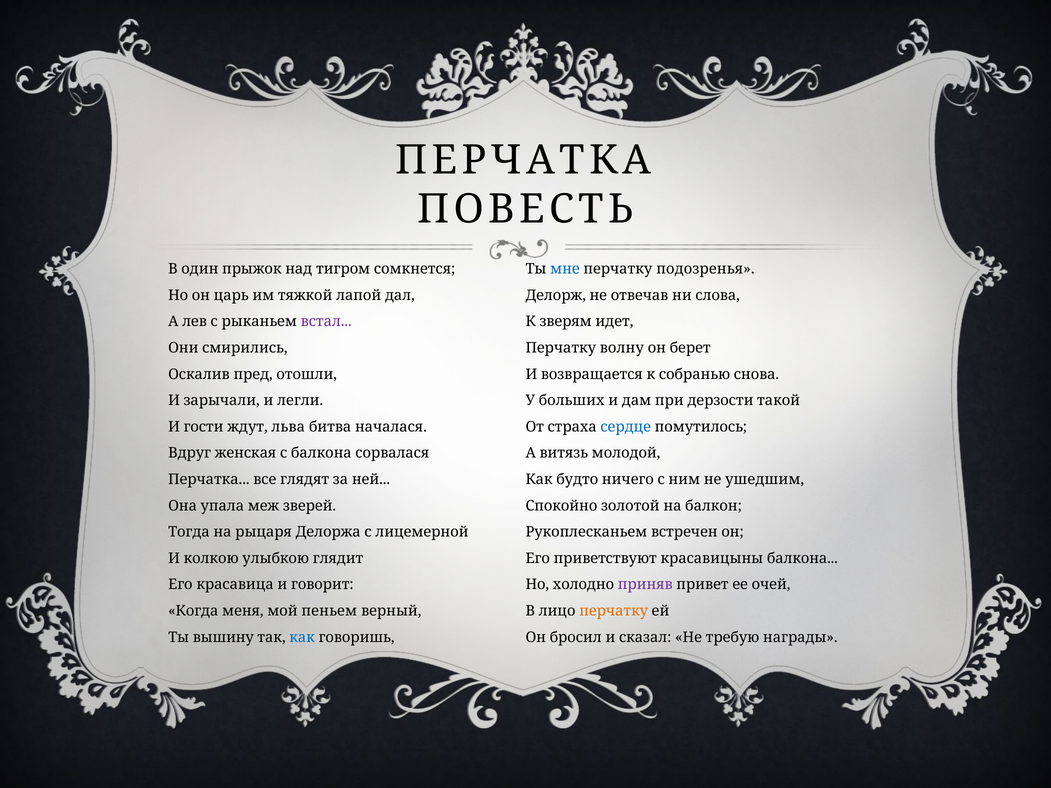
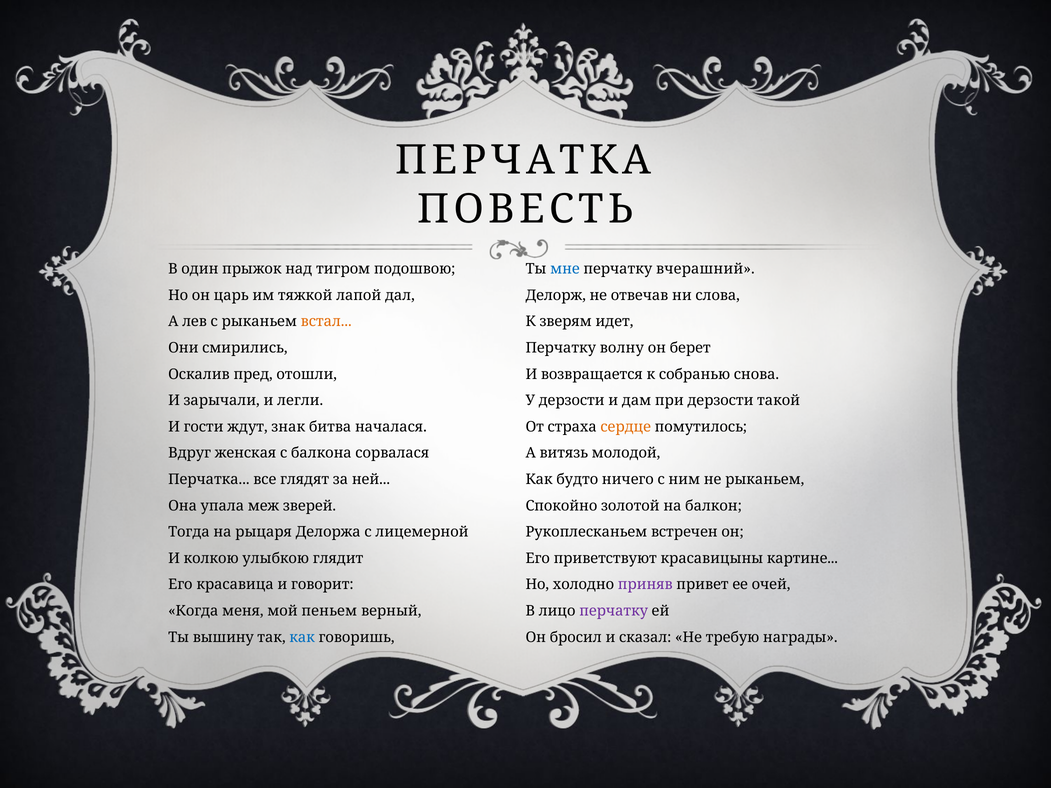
сомкнется: сомкнется -> подошвою
подозренья: подозренья -> вчерашний
встал colour: purple -> orange
У больших: больших -> дерзости
льва: льва -> знак
сердце colour: blue -> orange
не ушедшим: ушедшим -> рыканьем
красавицыны балкона: балкона -> картине
перчатку at (614, 611) colour: orange -> purple
